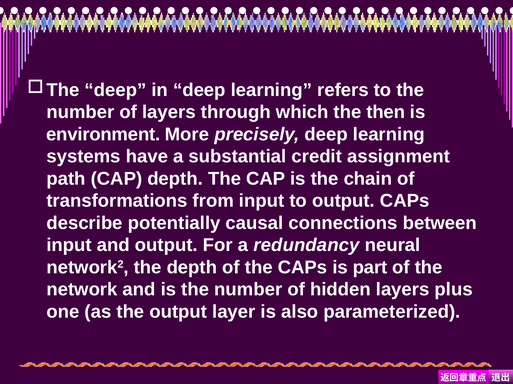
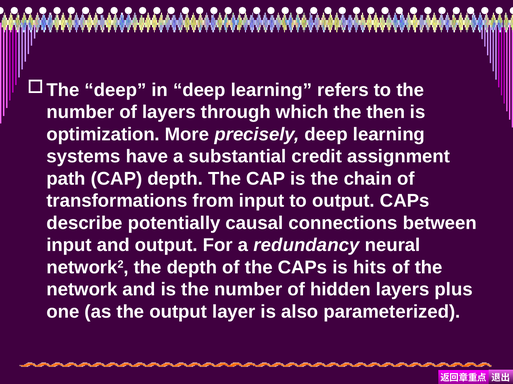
environment: environment -> optimization
part: part -> hits
